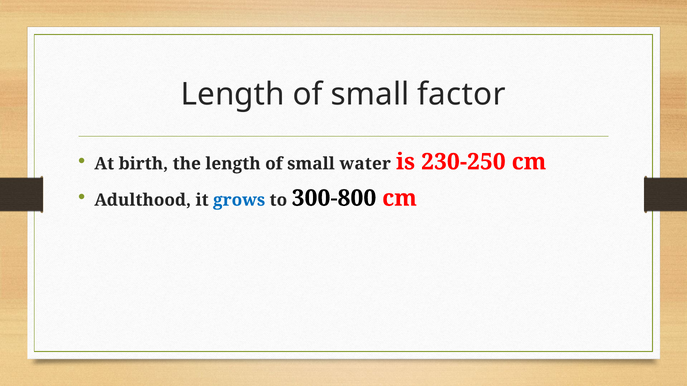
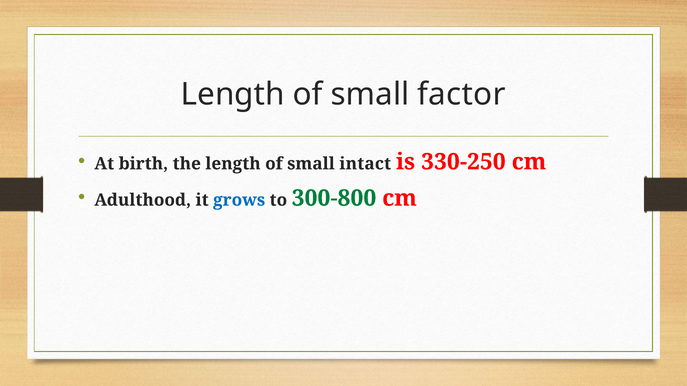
water: water -> intact
230-250: 230-250 -> 330-250
300-800 colour: black -> green
